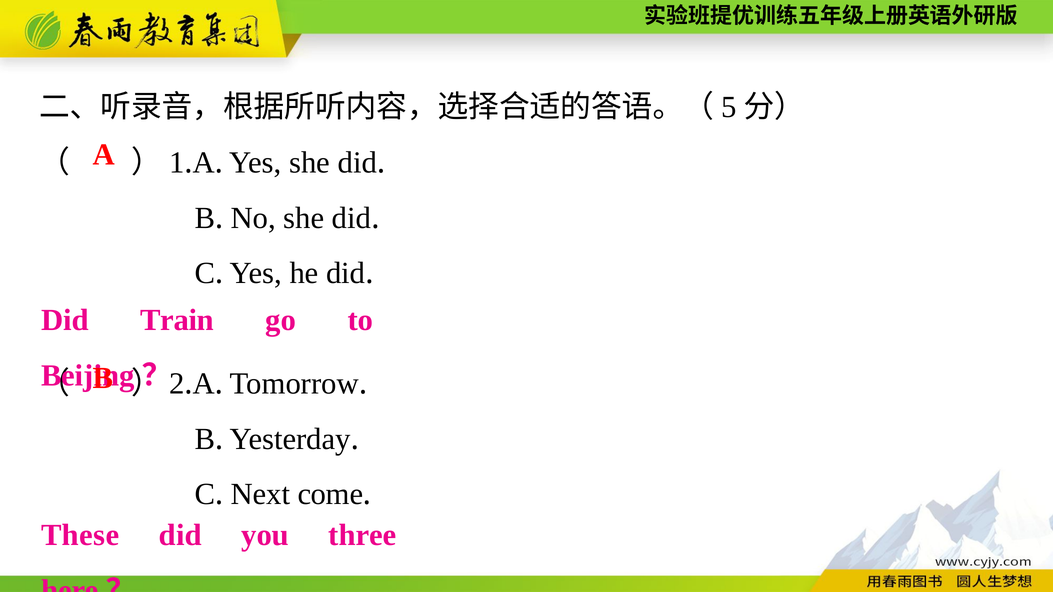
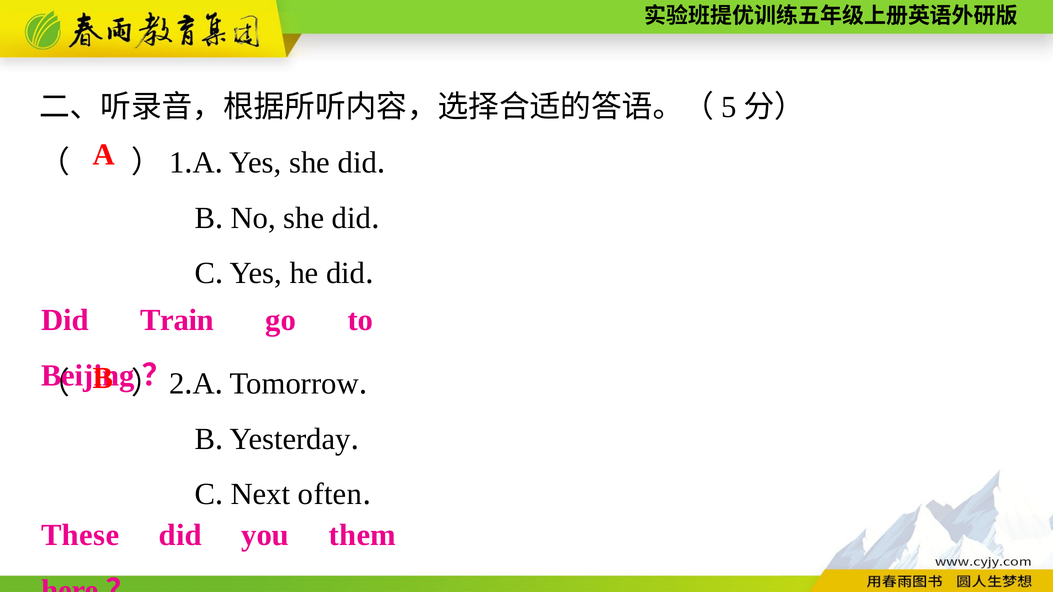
come: come -> often
three: three -> them
